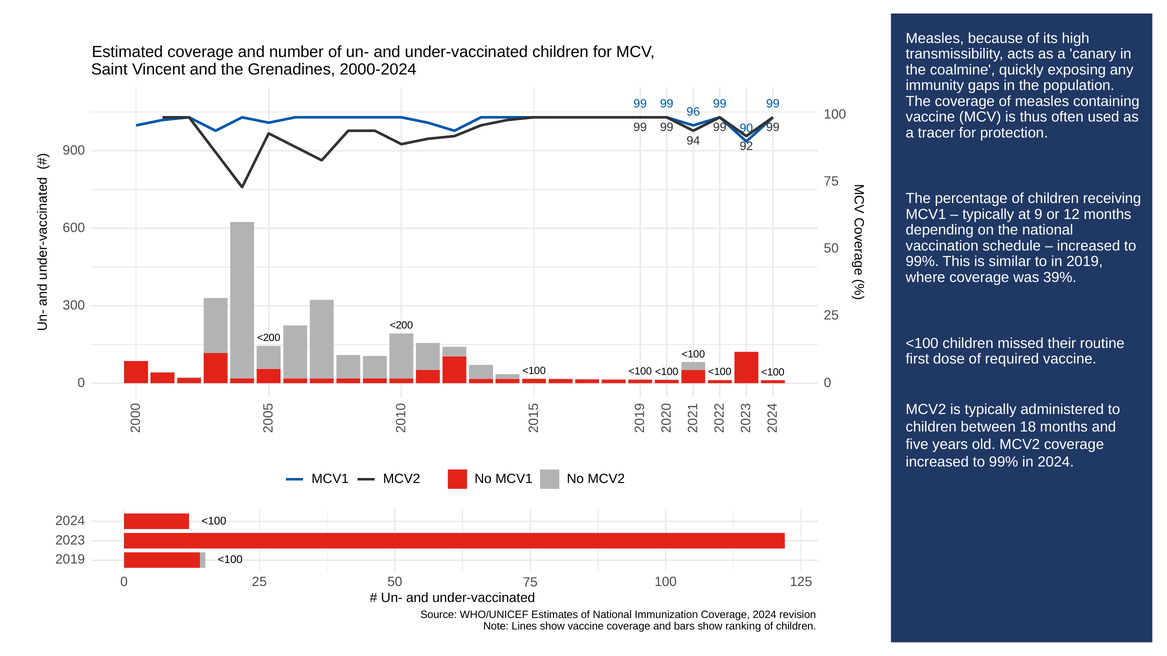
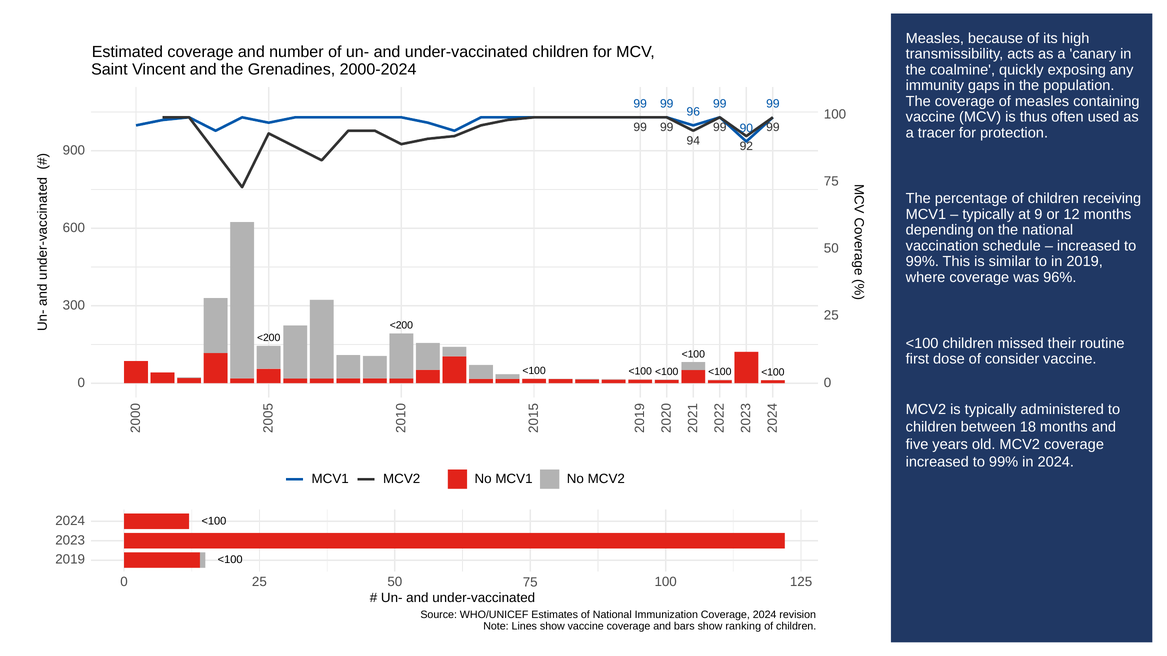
39%: 39% -> 96%
required: required -> consider
